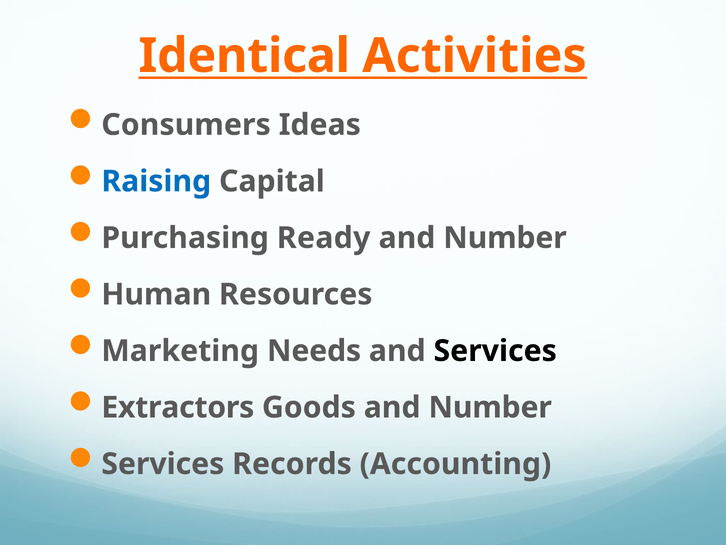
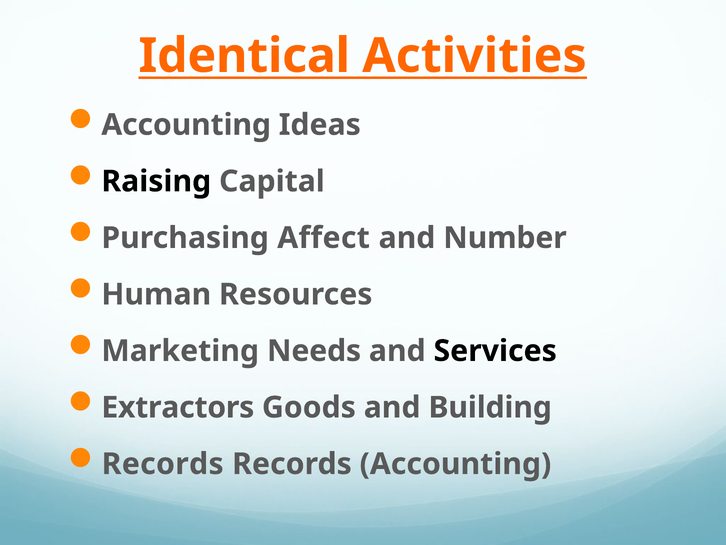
Consumers at (186, 125): Consumers -> Accounting
Raising colour: blue -> black
Ready: Ready -> Affect
Goods and Number: Number -> Building
Services at (163, 464): Services -> Records
